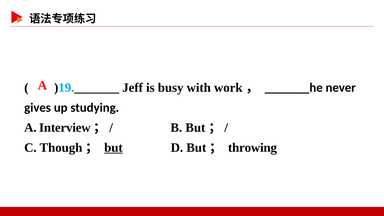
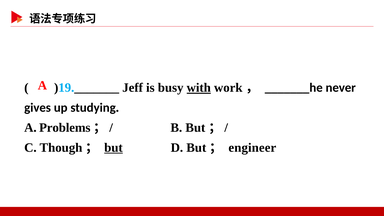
with underline: none -> present
Interview: Interview -> Problems
throwing: throwing -> engineer
